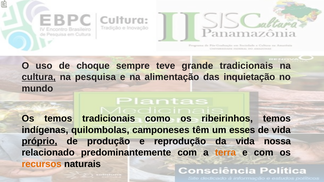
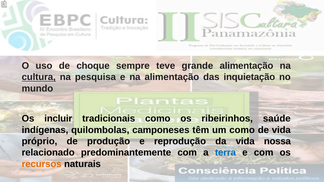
grande tradicionais: tradicionais -> alimentação
Os temos: temos -> incluir
ribeirinhos temos: temos -> saúde
um esses: esses -> como
próprio underline: present -> none
terra colour: orange -> blue
